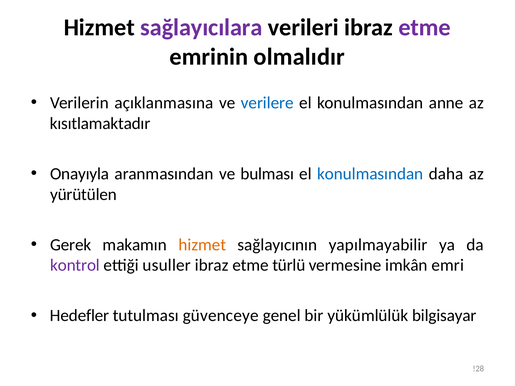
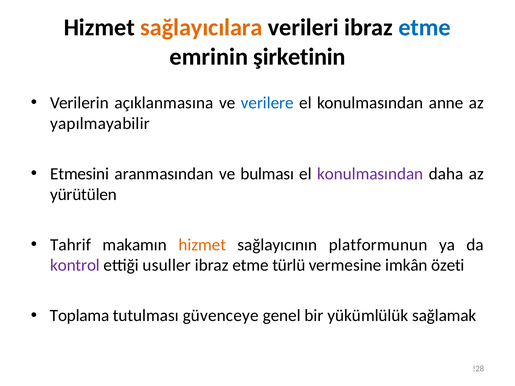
sağlayıcılara colour: purple -> orange
etme at (425, 28) colour: purple -> blue
olmalıdır: olmalıdır -> şirketinin
kısıtlamaktadır: kısıtlamaktadır -> yapılmayabilir
Onayıyla: Onayıyla -> Etmesini
konulmasından at (370, 174) colour: blue -> purple
Gerek: Gerek -> Tahrif
yapılmayabilir: yapılmayabilir -> platformunun
emri: emri -> özeti
Hedefler: Hedefler -> Toplama
bilgisayar: bilgisayar -> sağlamak
